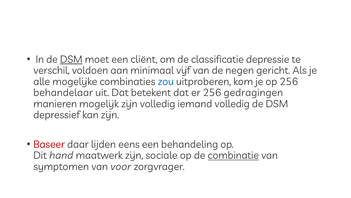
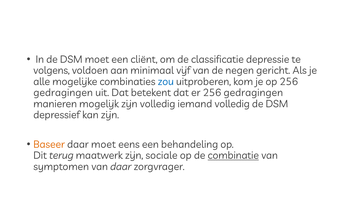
DSM at (71, 59) underline: present -> none
verschil: verschil -> volgens
behandelaar at (63, 93): behandelaar -> gedragingen
Baseer colour: red -> orange
daar lijden: lijden -> moet
hand: hand -> terug
van voor: voor -> daar
